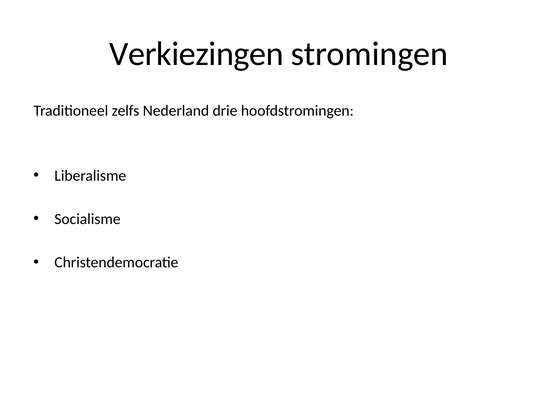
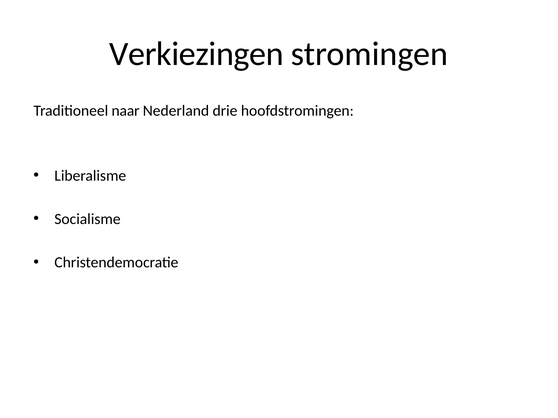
zelfs: zelfs -> naar
